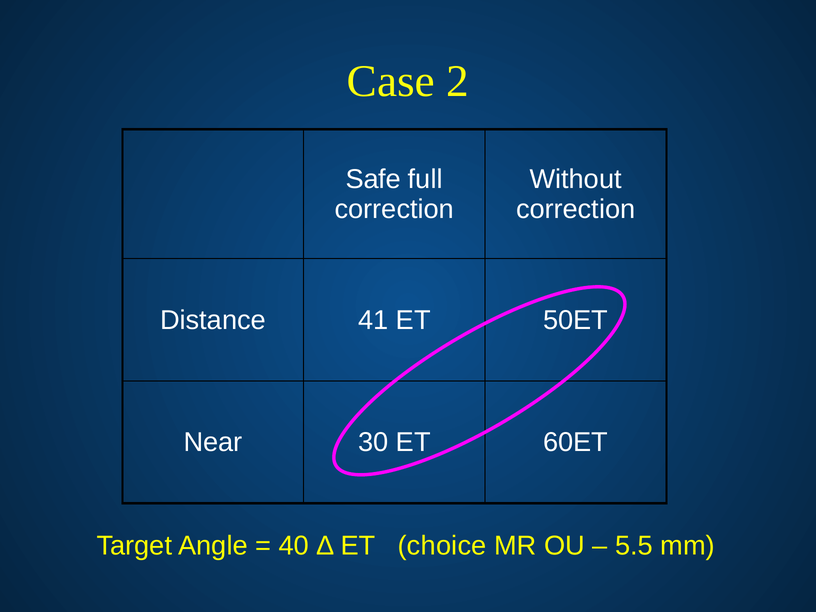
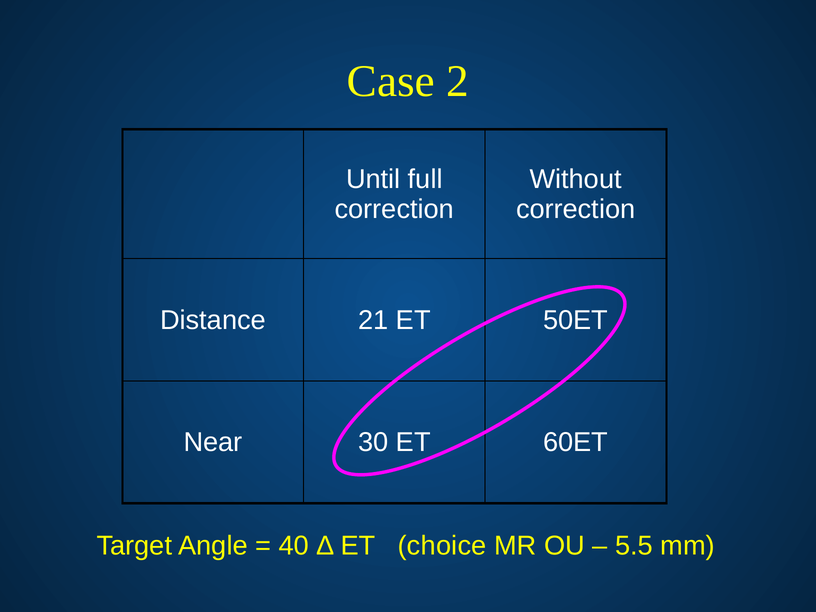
Safe: Safe -> Until
41: 41 -> 21
